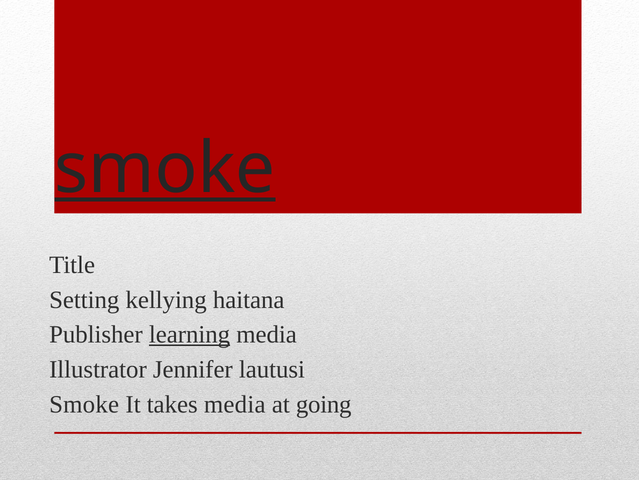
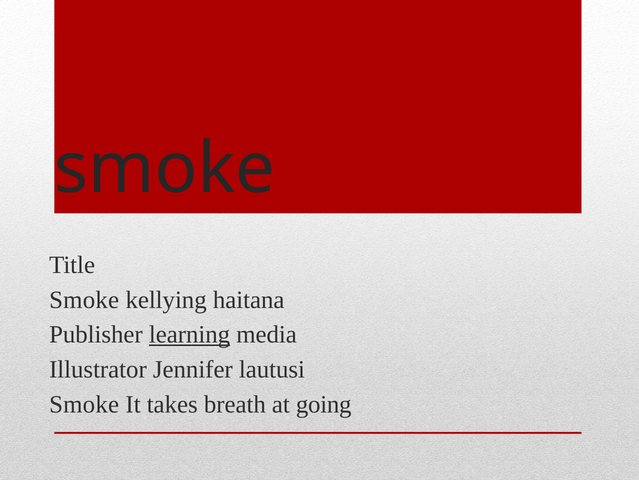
smoke at (165, 169) underline: present -> none
Setting at (84, 299): Setting -> Smoke
takes media: media -> breath
